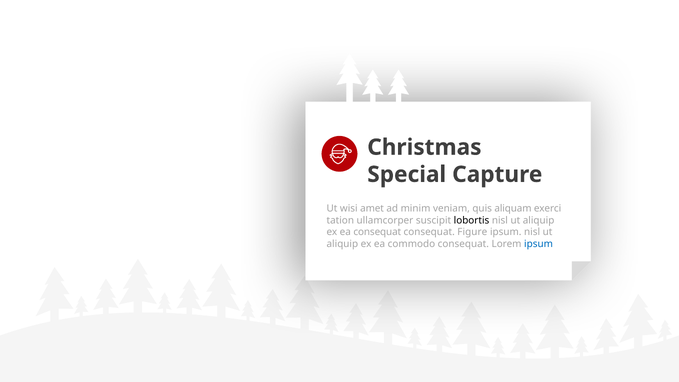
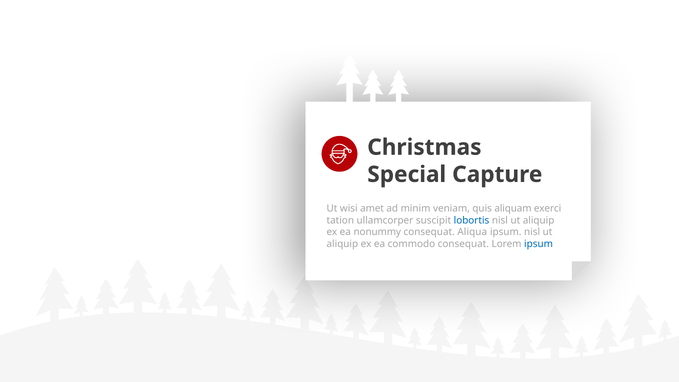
lobortis colour: black -> blue
ea consequat: consequat -> nonummy
Figure: Figure -> Aliqua
